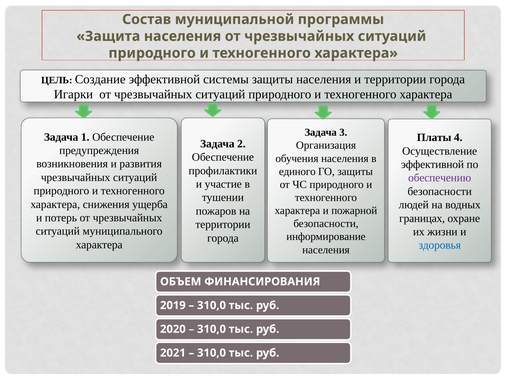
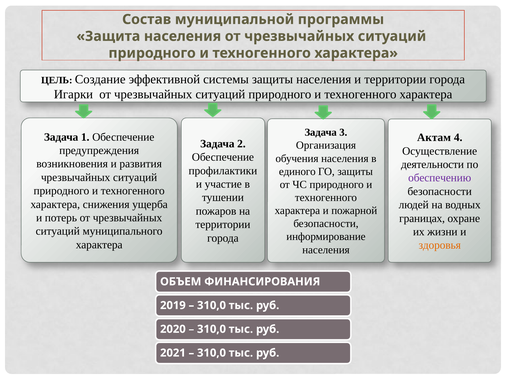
Платы: Платы -> Актам
эффективной at (433, 165): эффективной -> деятельности
здоровья colour: blue -> orange
